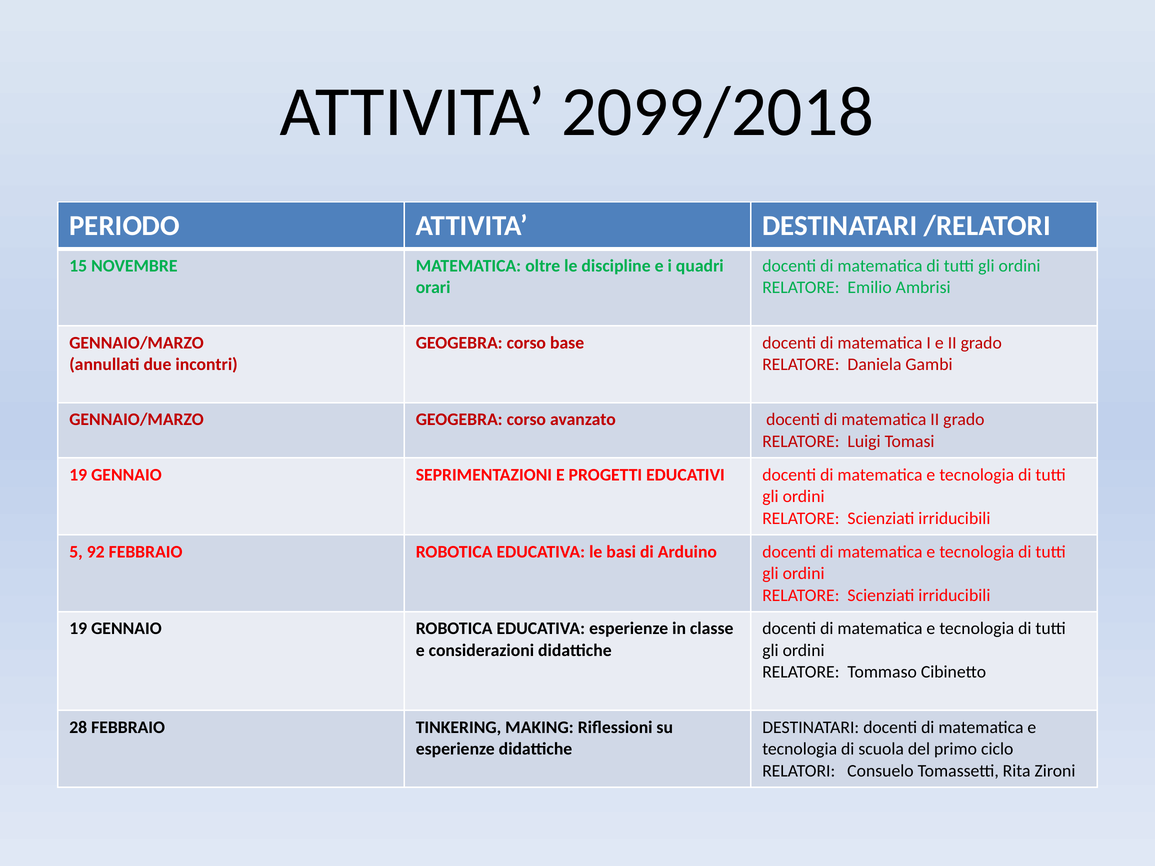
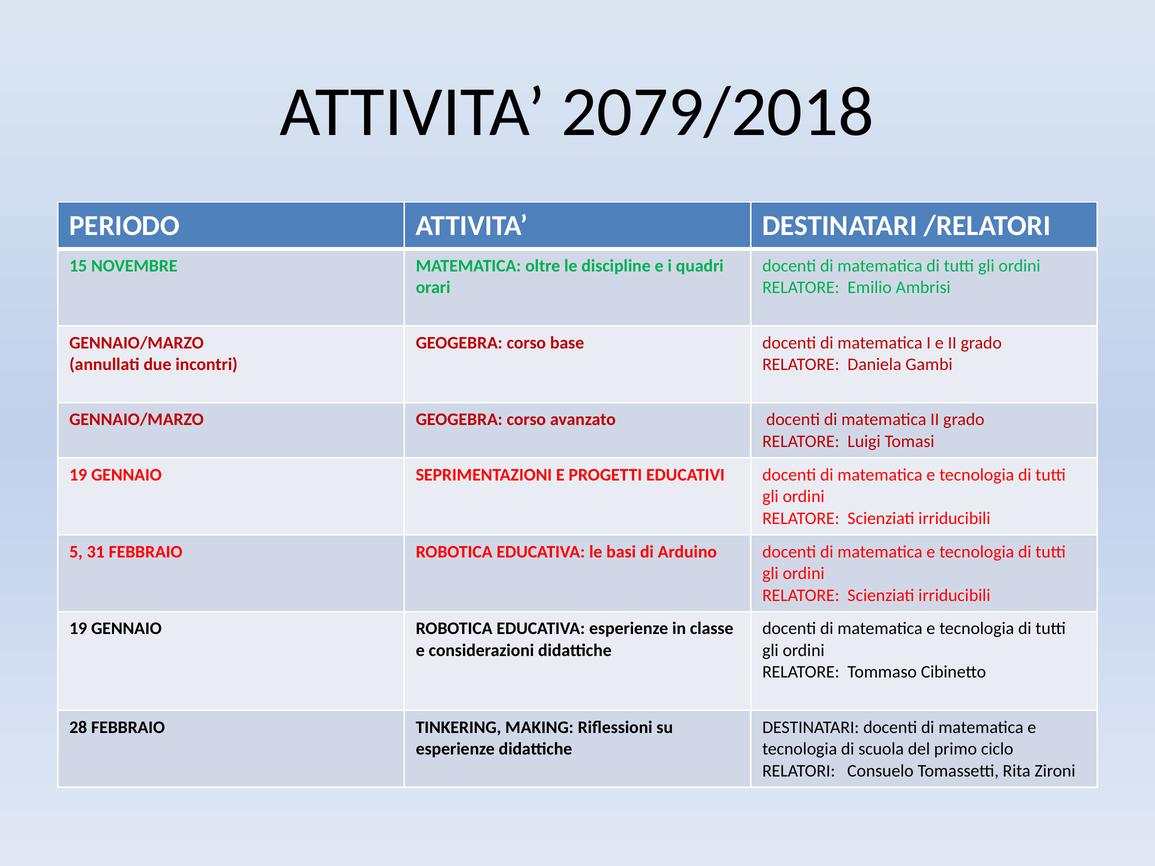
2099/2018: 2099/2018 -> 2079/2018
92: 92 -> 31
